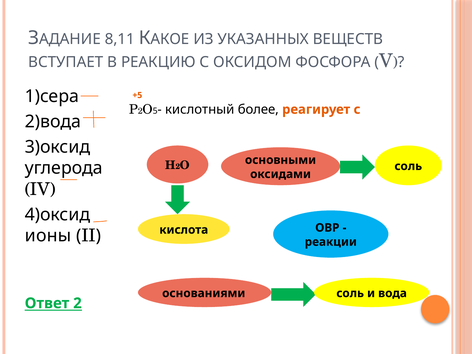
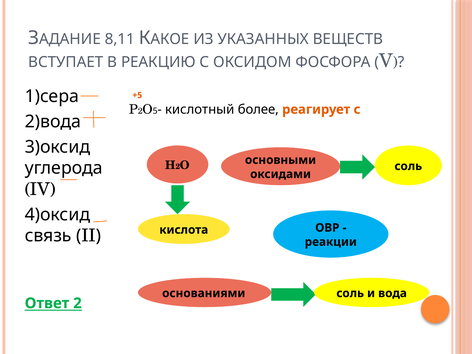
ионы: ионы -> связь
